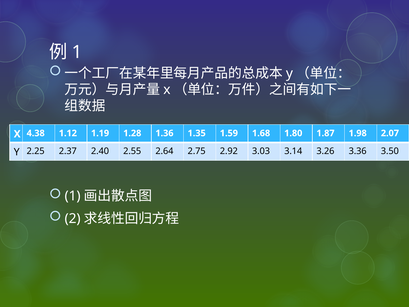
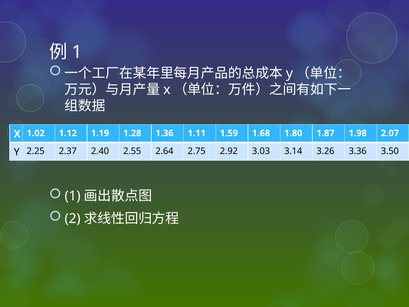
4.38: 4.38 -> 1.02
1.35: 1.35 -> 1.11
